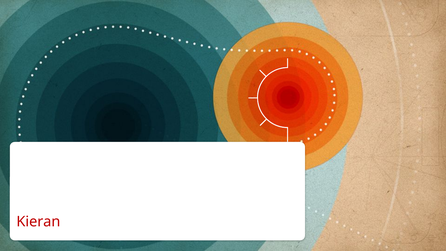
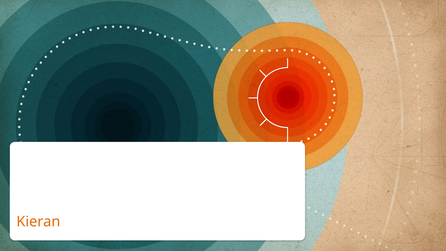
Kieran colour: red -> orange
